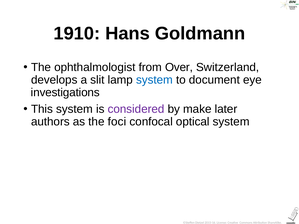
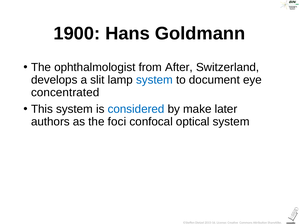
1910: 1910 -> 1900
Over: Over -> After
investigations: investigations -> concentrated
considered colour: purple -> blue
